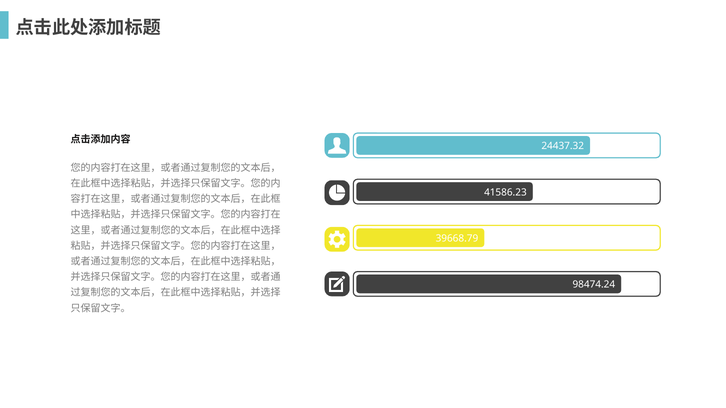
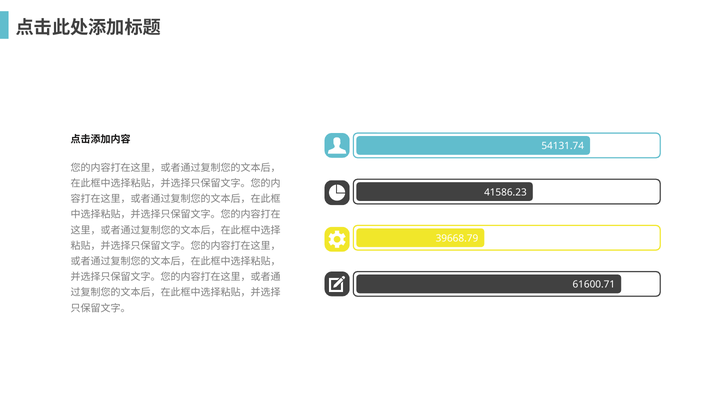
24437.32: 24437.32 -> 54131.74
98474.24: 98474.24 -> 61600.71
